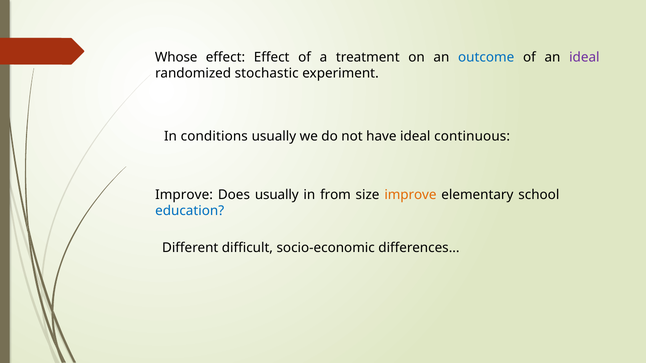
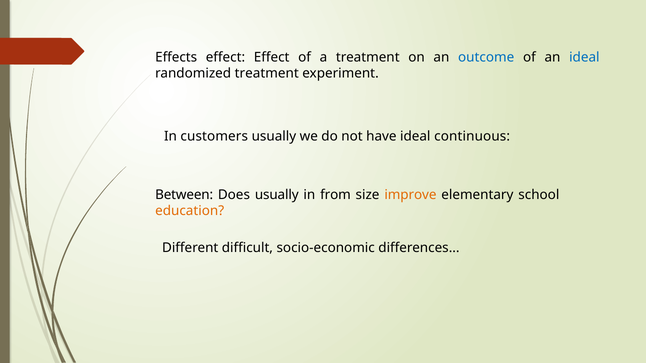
Whose: Whose -> Effects
ideal at (584, 57) colour: purple -> blue
randomized stochastic: stochastic -> treatment
conditions: conditions -> customers
Improve at (184, 195): Improve -> Between
education colour: blue -> orange
